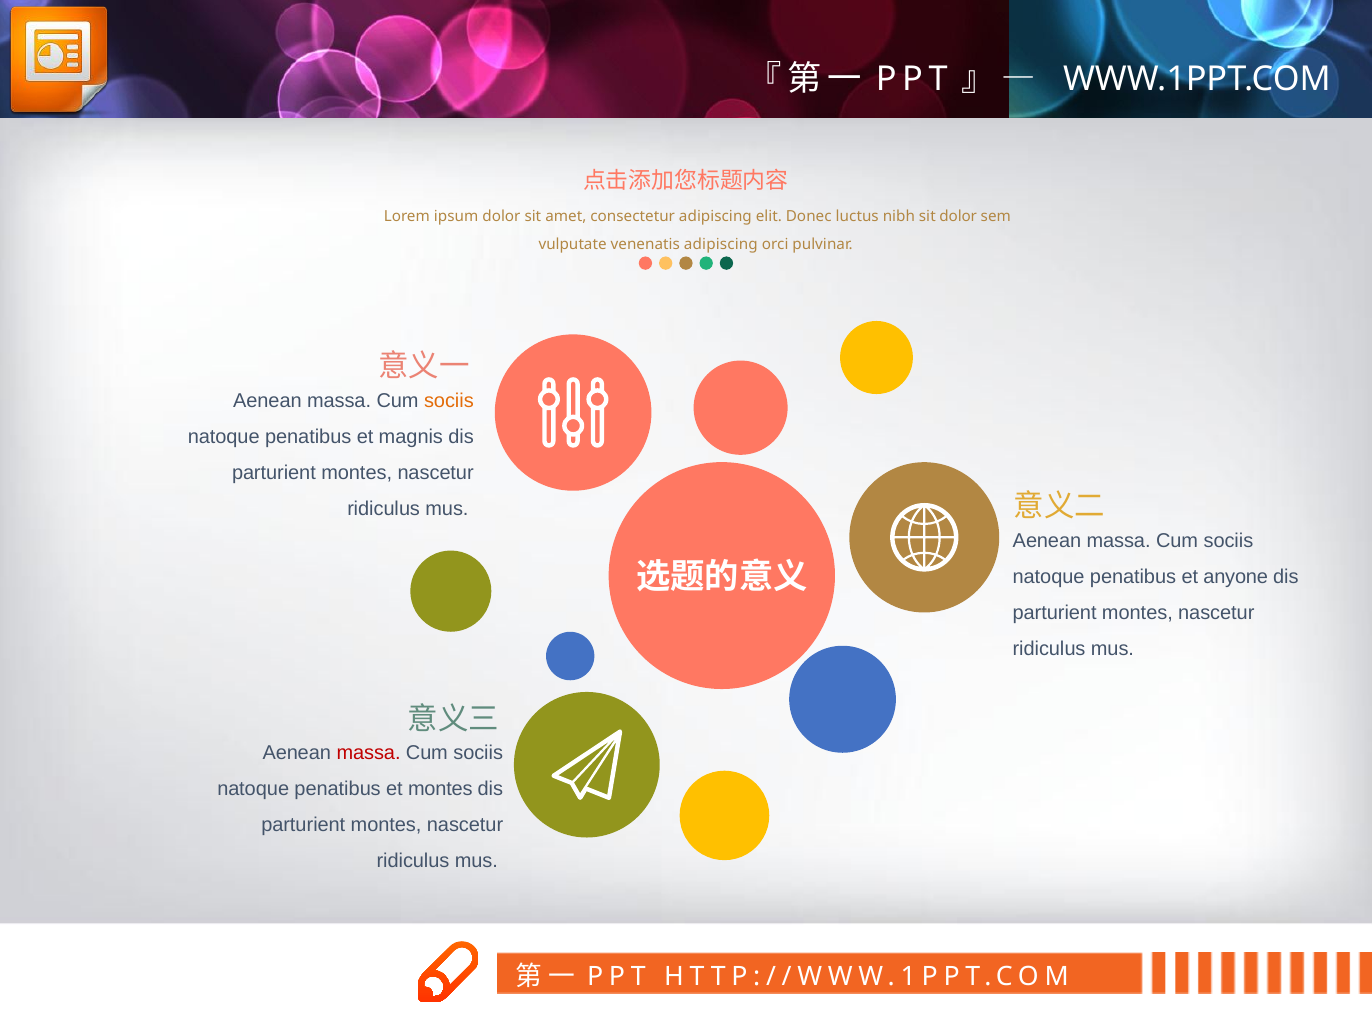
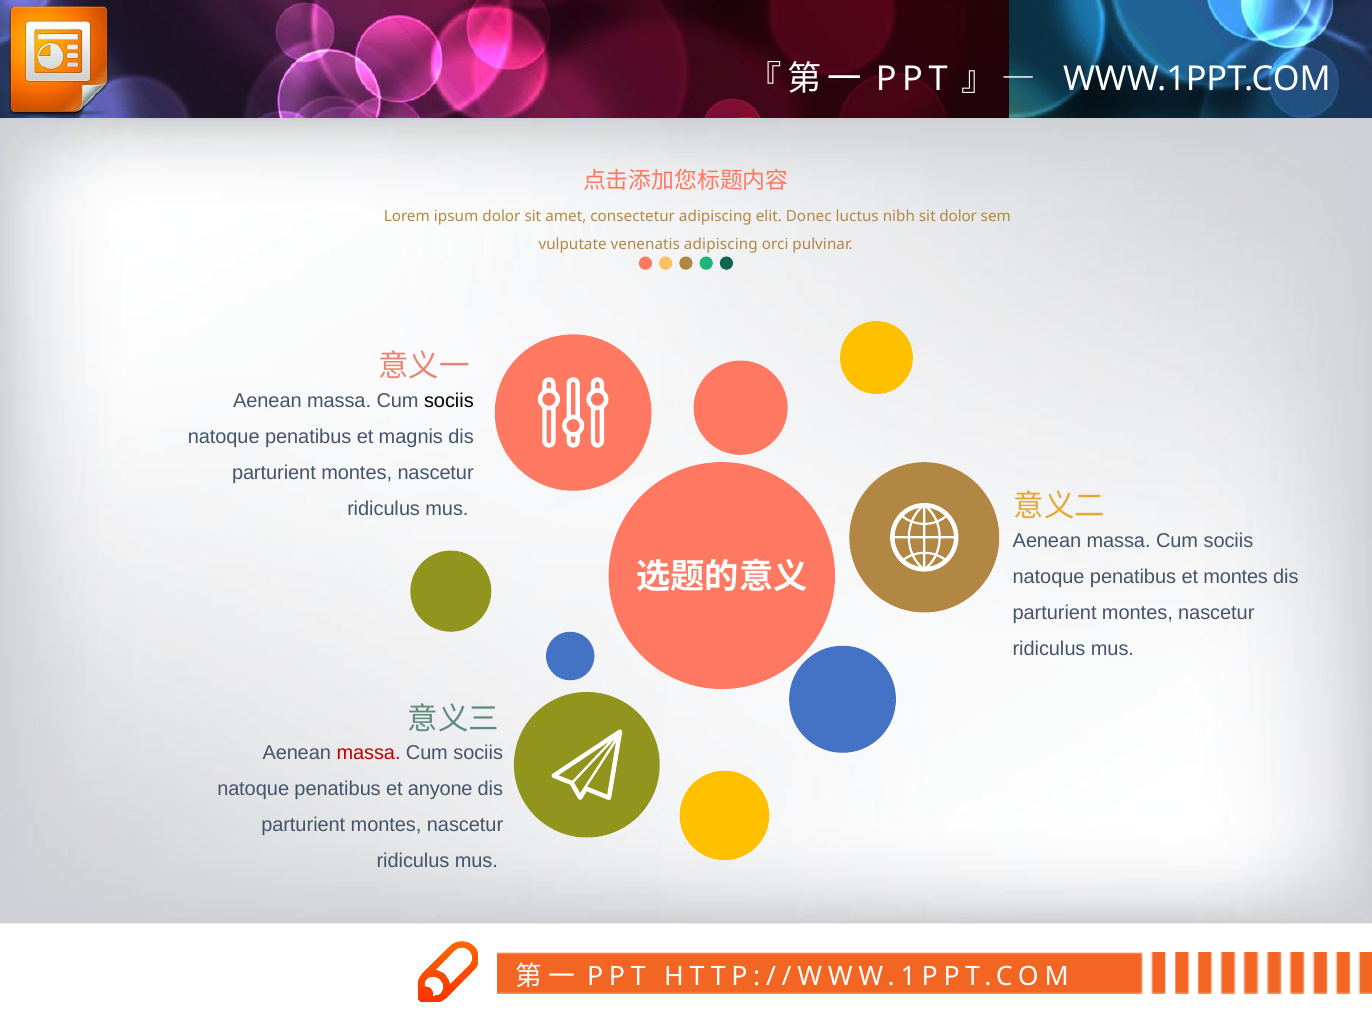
sociis at (449, 401) colour: orange -> black
et anyone: anyone -> montes
et montes: montes -> anyone
